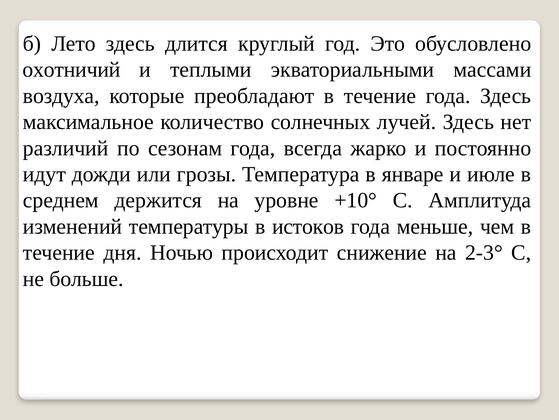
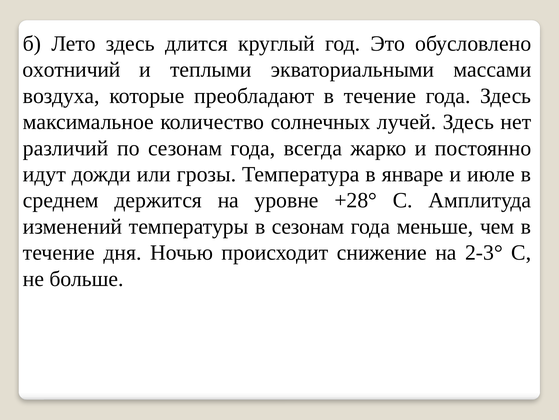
+10°: +10° -> +28°
в истоков: истоков -> сезонам
